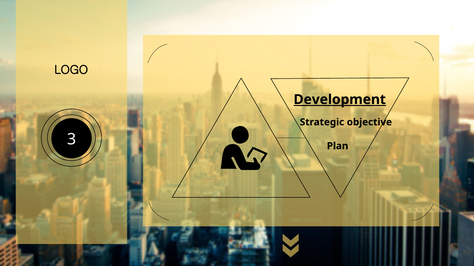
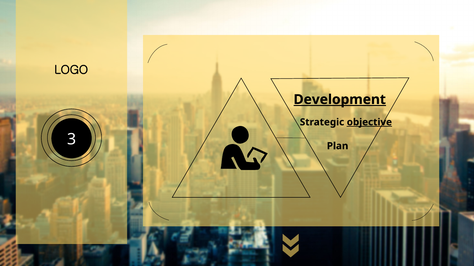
objective underline: none -> present
